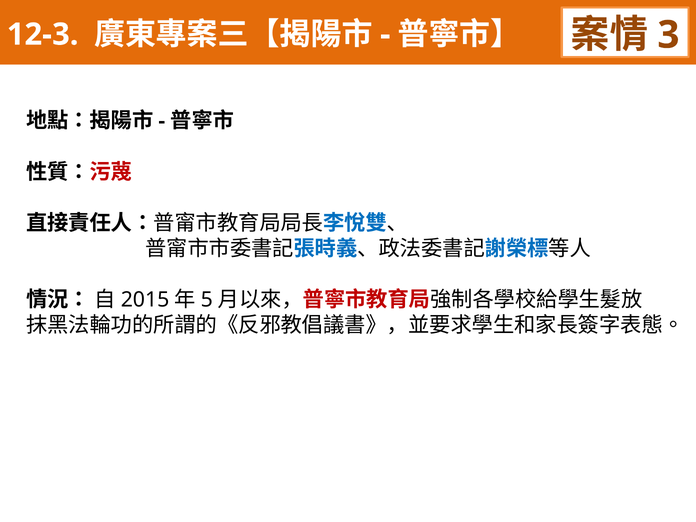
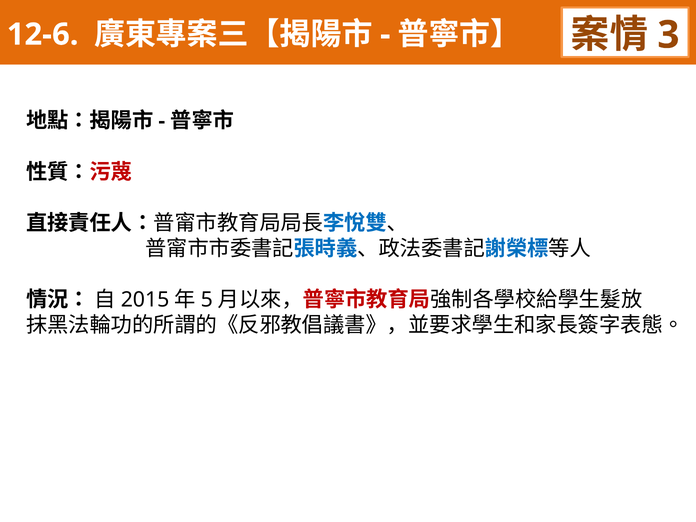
12-3: 12-3 -> 12-6
